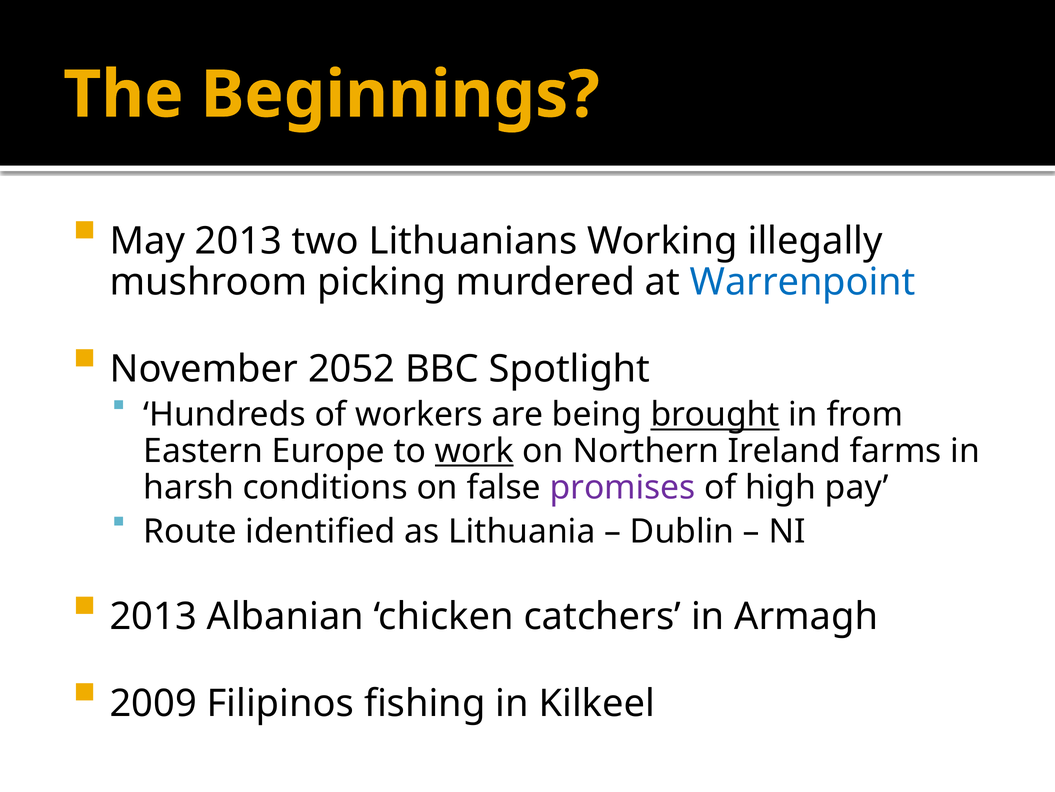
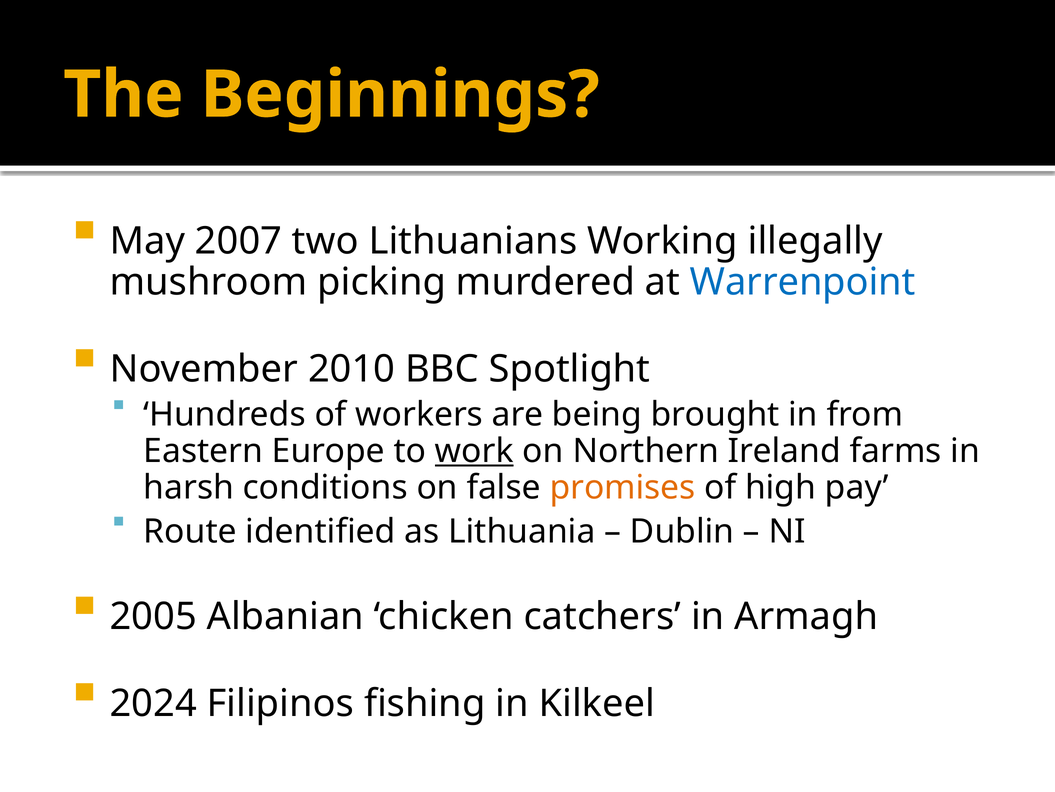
May 2013: 2013 -> 2007
2052: 2052 -> 2010
brought underline: present -> none
promises colour: purple -> orange
2013 at (153, 616): 2013 -> 2005
2009: 2009 -> 2024
